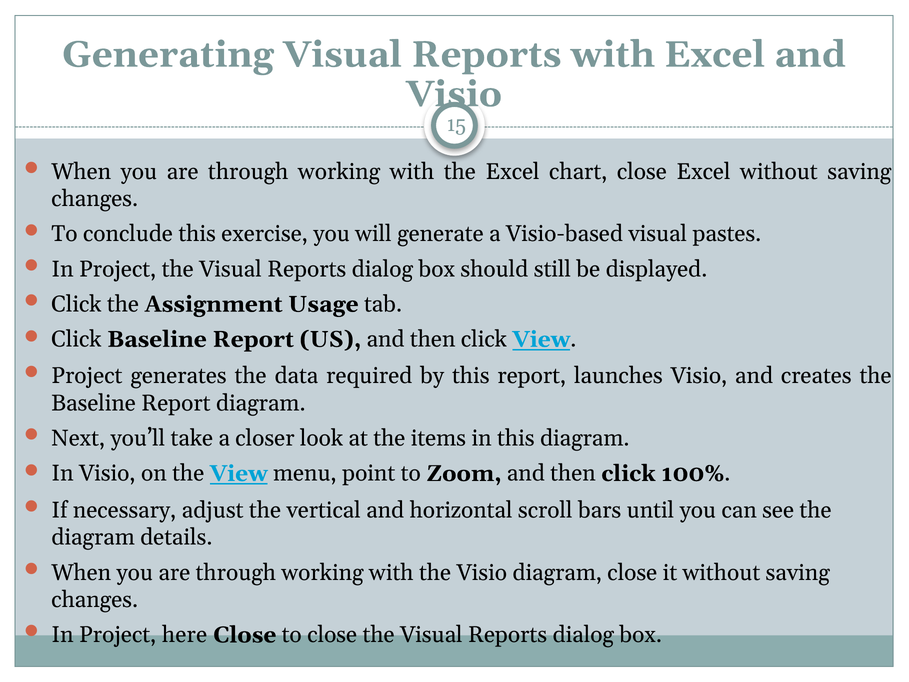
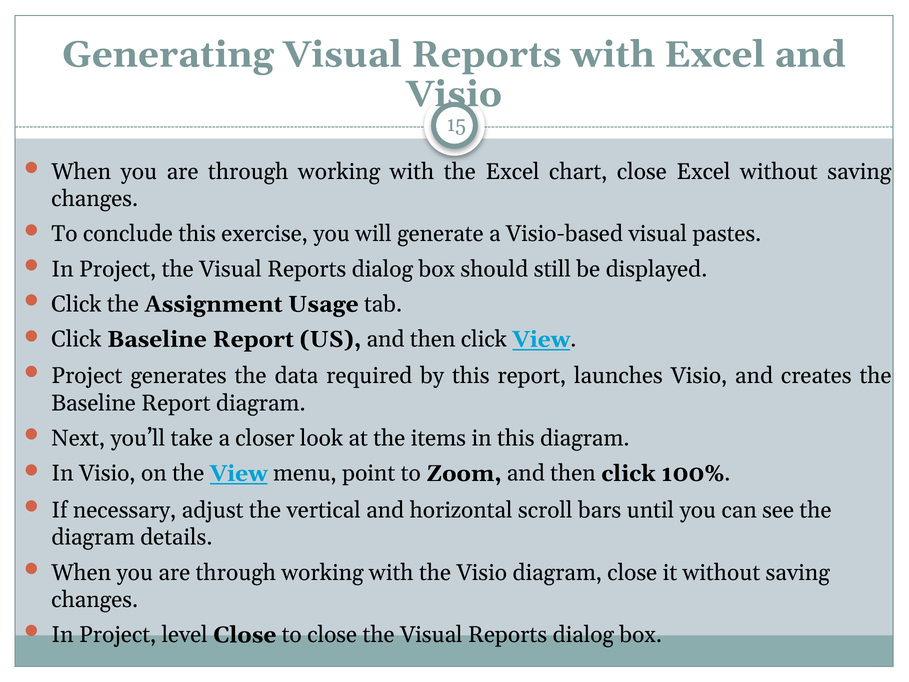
here: here -> level
